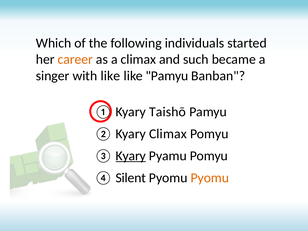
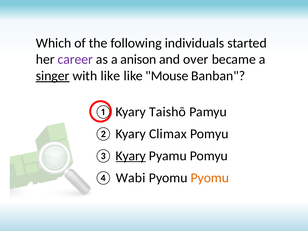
career colour: orange -> purple
a climax: climax -> anison
such: such -> over
singer underline: none -> present
like Pamyu: Pamyu -> Mouse
Silent: Silent -> Wabi
